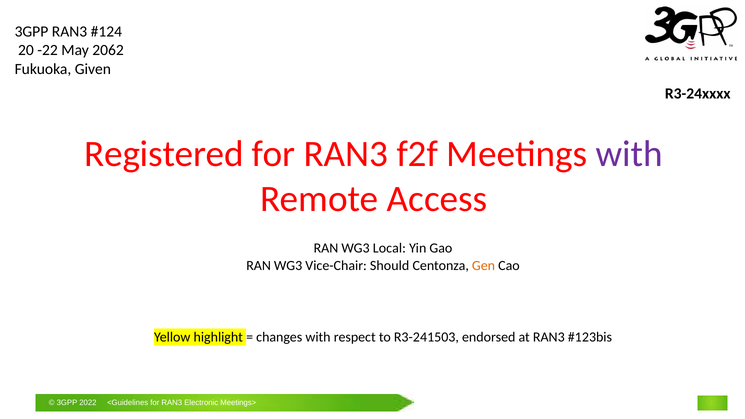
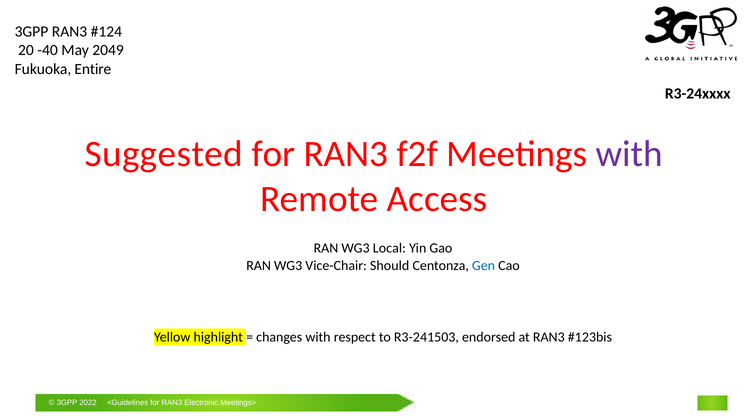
-22: -22 -> -40
2062: 2062 -> 2049
Given: Given -> Entire
Registered: Registered -> Suggested
Gen colour: orange -> blue
